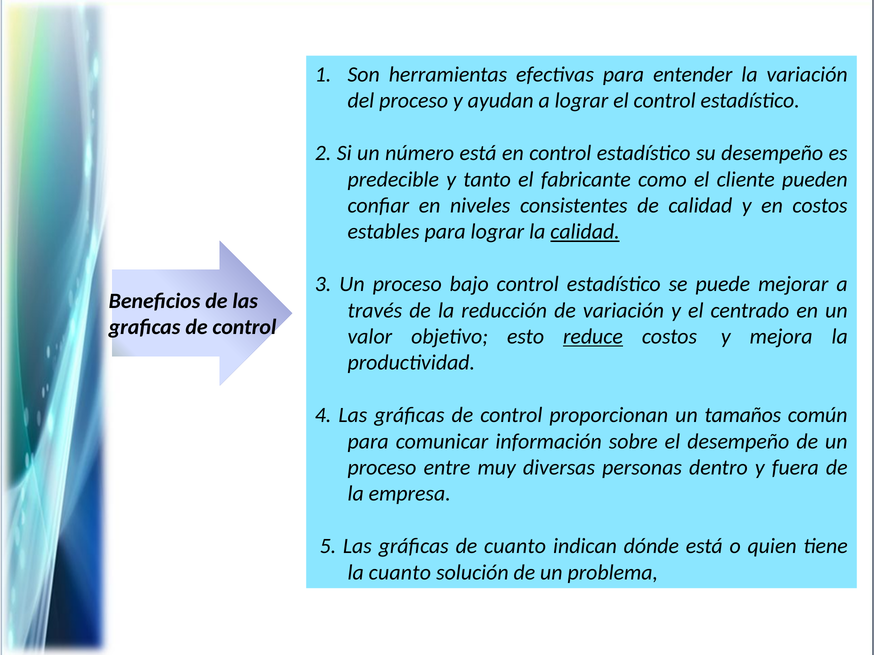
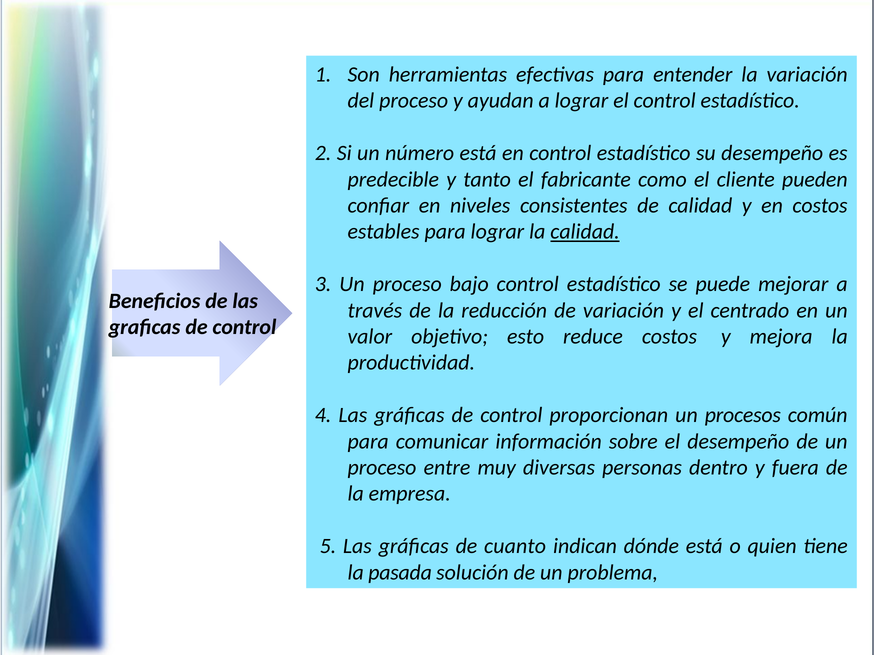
reduce underline: present -> none
tamaños: tamaños -> procesos
la cuanto: cuanto -> pasada
